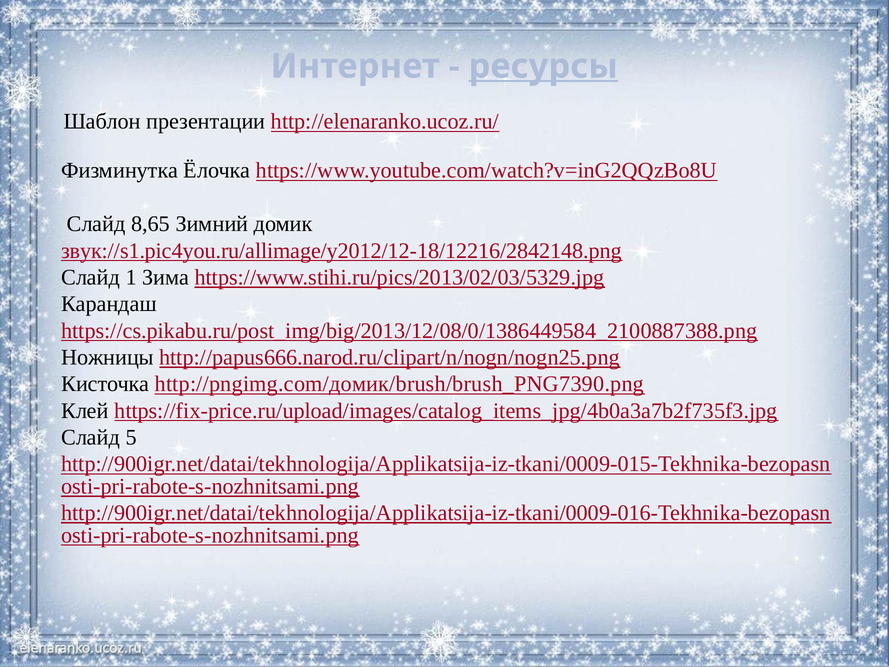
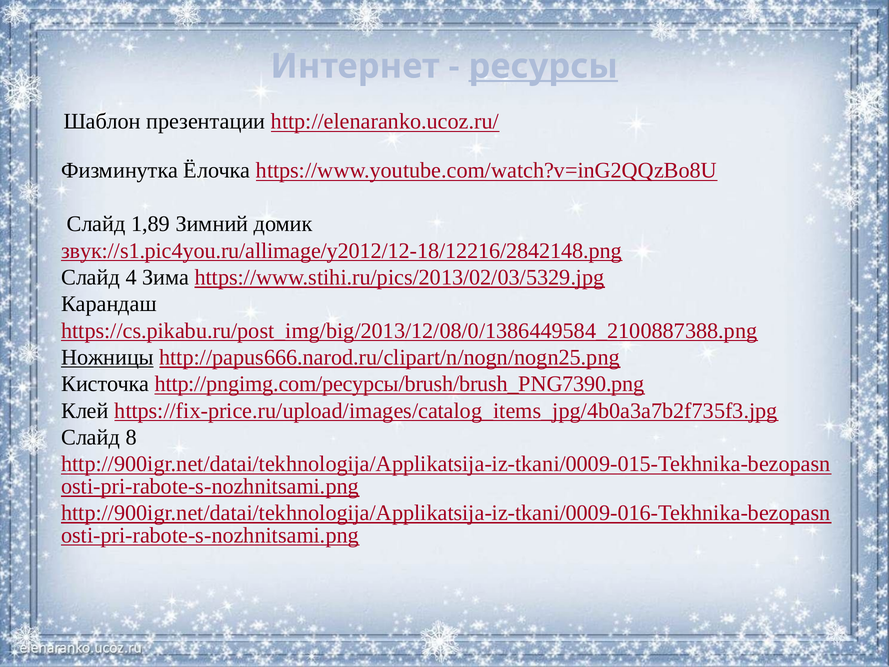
8,65: 8,65 -> 1,89
1: 1 -> 4
Ножницы underline: none -> present
http://pngimg.com/домик/brush/brush_PNG7390.png: http://pngimg.com/домик/brush/brush_PNG7390.png -> http://pngimg.com/ресурсы/brush/brush_PNG7390.png
5: 5 -> 8
